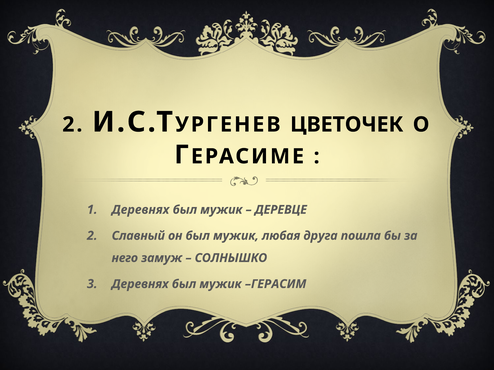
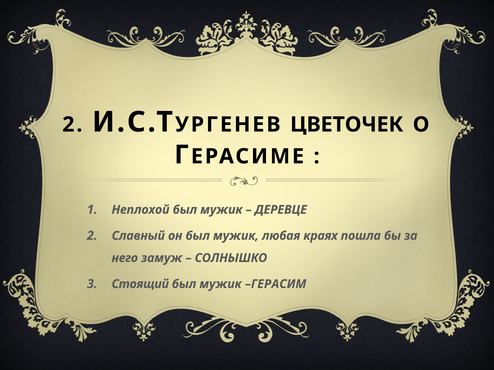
Деревнях at (141, 210): Деревнях -> Неплохой
друга: друга -> краях
Деревнях at (140, 284): Деревнях -> Стоящий
